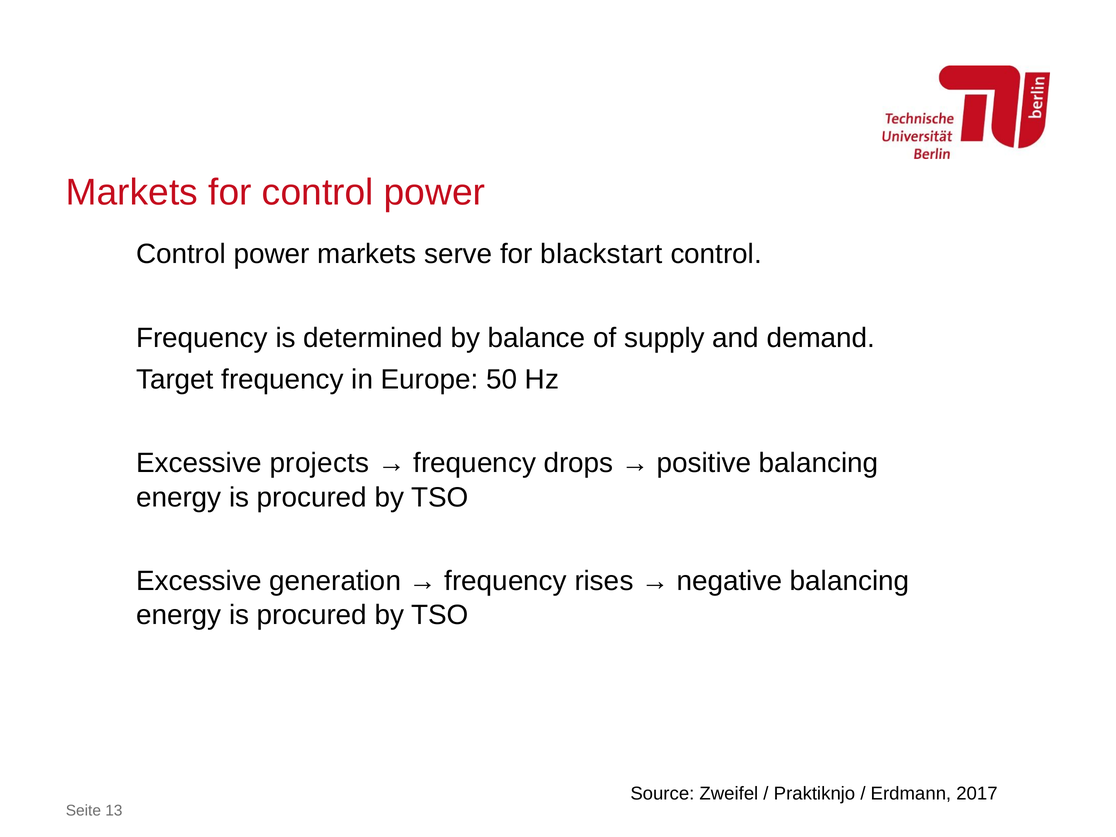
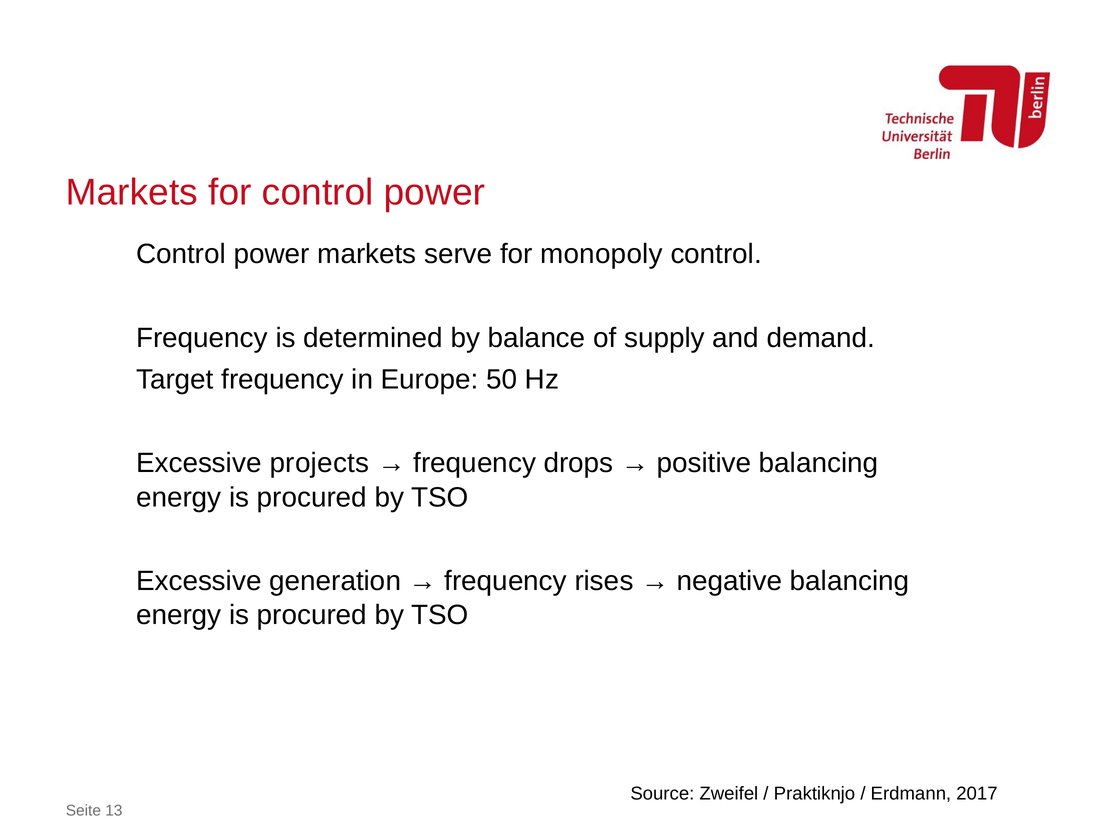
blackstart: blackstart -> monopoly
